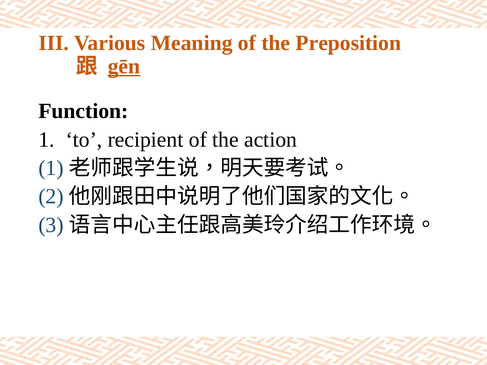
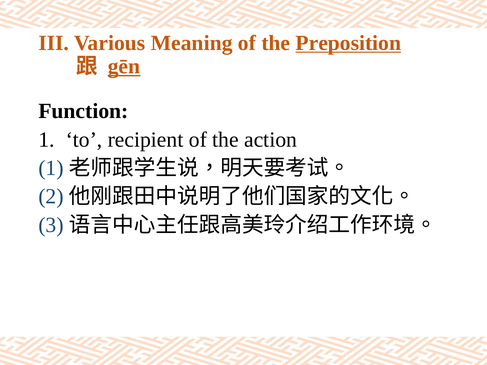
Preposition underline: none -> present
